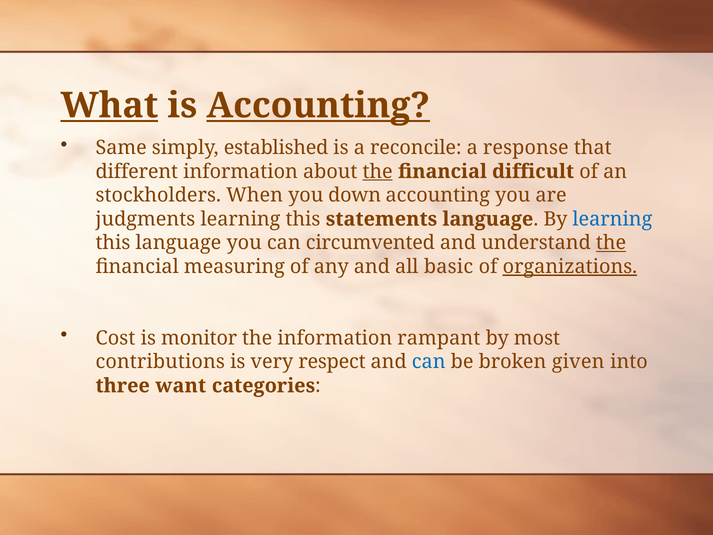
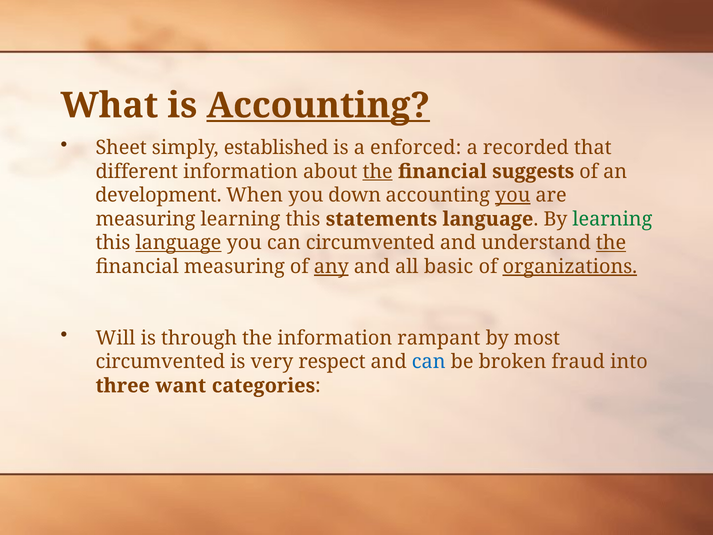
What underline: present -> none
Same: Same -> Sheet
reconcile: reconcile -> enforced
response: response -> recorded
difficult: difficult -> suggests
stockholders: stockholders -> development
you at (513, 195) underline: none -> present
judgments at (145, 219): judgments -> measuring
learning at (612, 219) colour: blue -> green
language at (178, 243) underline: none -> present
any underline: none -> present
Cost: Cost -> Will
monitor: monitor -> through
contributions at (160, 362): contributions -> circumvented
given: given -> fraud
